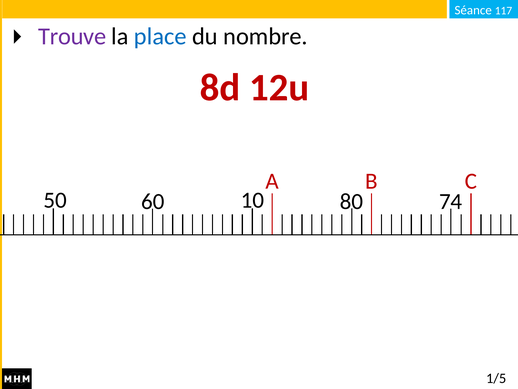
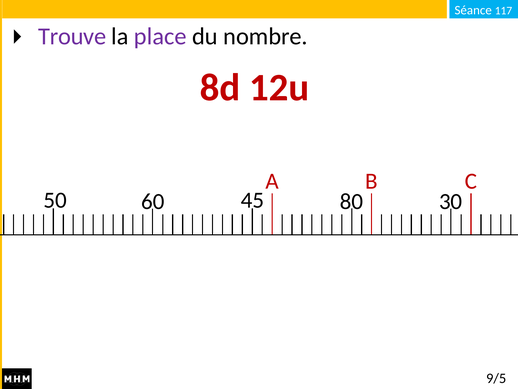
place colour: blue -> purple
10: 10 -> 45
74: 74 -> 30
1/5: 1/5 -> 9/5
